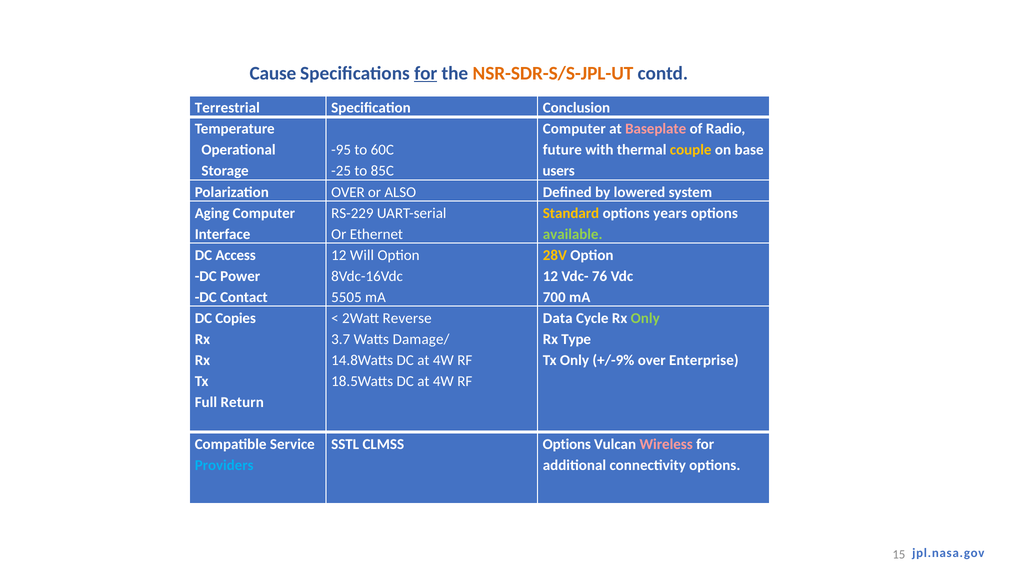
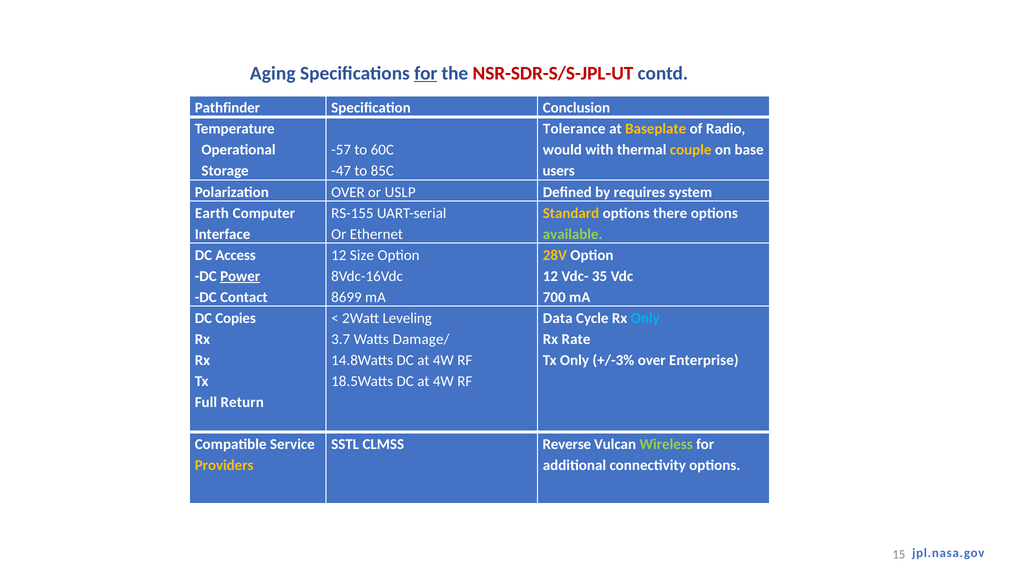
Cause: Cause -> Aging
NSR-SDR-S/S-JPL-UT colour: orange -> red
Terrestrial: Terrestrial -> Pathfinder
Computer at (574, 129): Computer -> Tolerance
Baseplate colour: pink -> yellow
-95: -95 -> -57
future: future -> would
-25: -25 -> -47
ALSO: ALSO -> USLP
lowered: lowered -> requires
Aging: Aging -> Earth
RS-229: RS-229 -> RS-155
years: years -> there
Will: Will -> Size
Power underline: none -> present
76: 76 -> 35
5505: 5505 -> 8699
Reverse: Reverse -> Leveling
Only at (645, 318) colour: light green -> light blue
Type: Type -> Rate
+/-9%: +/-9% -> +/-3%
CLMSS Options: Options -> Reverse
Wireless colour: pink -> light green
Providers colour: light blue -> yellow
